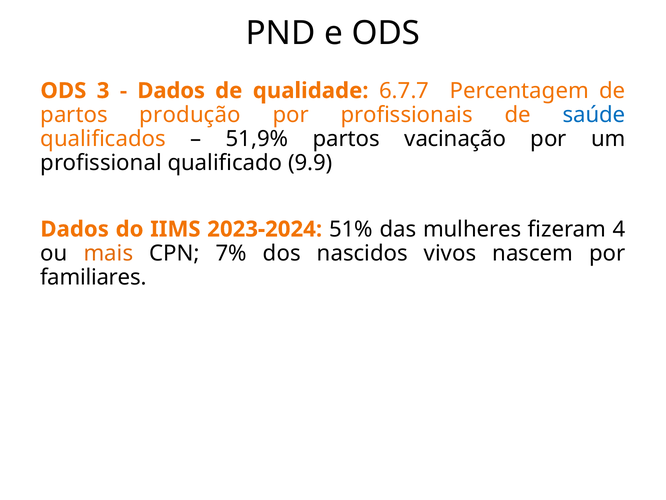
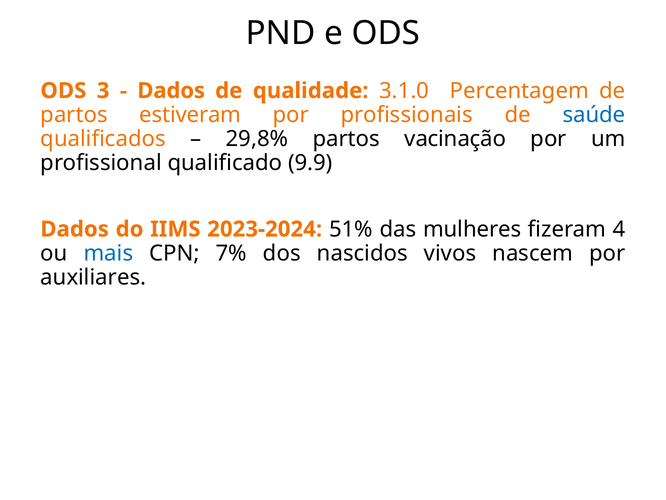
6.7.7: 6.7.7 -> 3.1.0
produção: produção -> estiveram
51,9%: 51,9% -> 29,8%
mais colour: orange -> blue
familiares: familiares -> auxiliares
